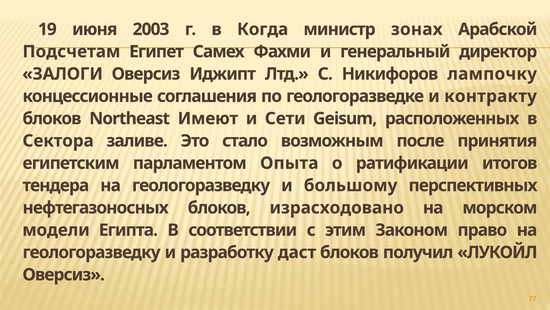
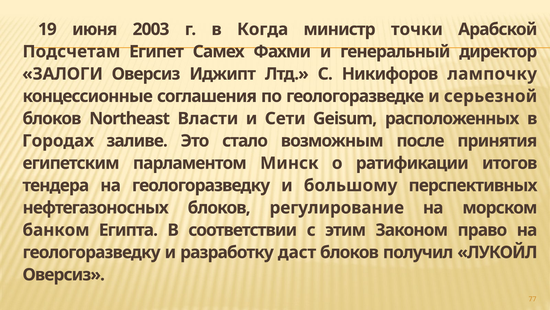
зонах: зонах -> точки
контракту: контракту -> серьезной
Имеют: Имеют -> Власти
Сектора: Сектора -> Городах
Опыта: Опыта -> Минск
израсходовано: израсходовано -> регулирование
модели: модели -> банком
